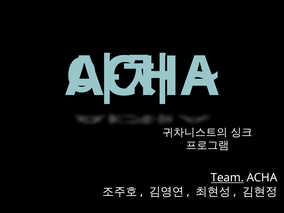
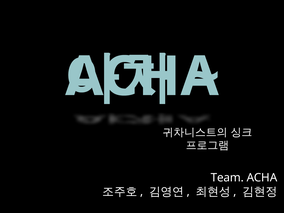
Team underline: present -> none
